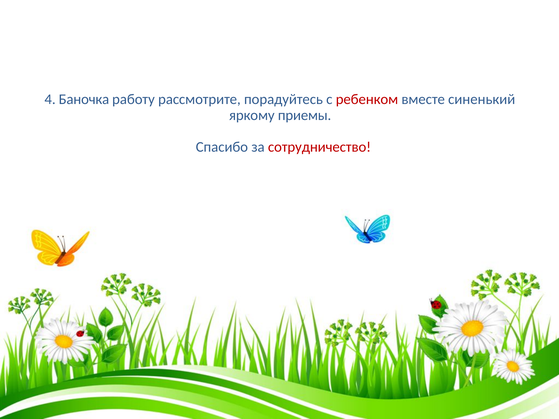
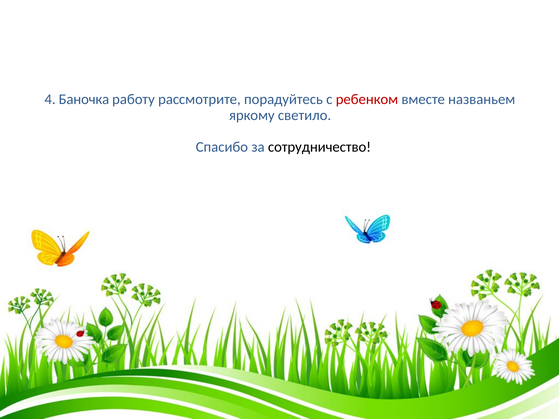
синенький: синенький -> названьем
приемы: приемы -> светило
сотрудничество colour: red -> black
